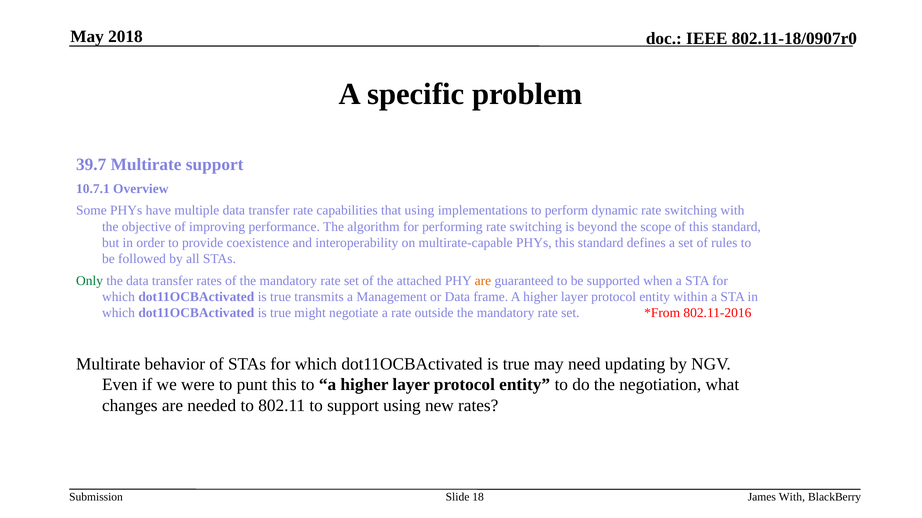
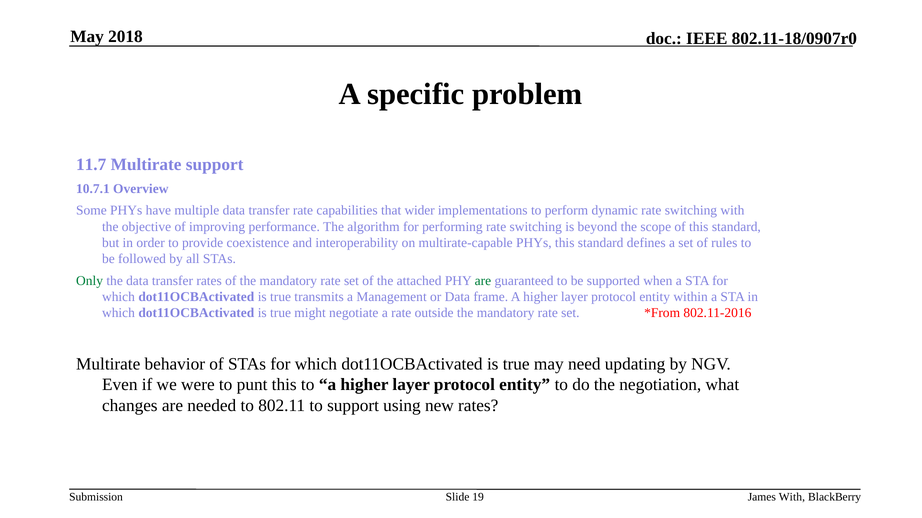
39.7: 39.7 -> 11.7
that using: using -> wider
are at (483, 281) colour: orange -> green
18: 18 -> 19
